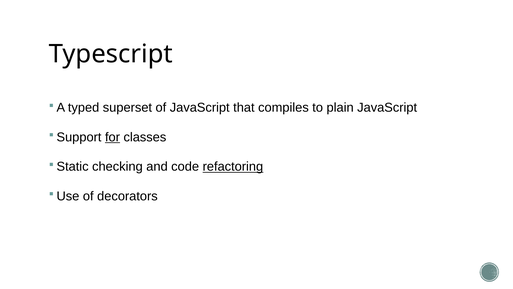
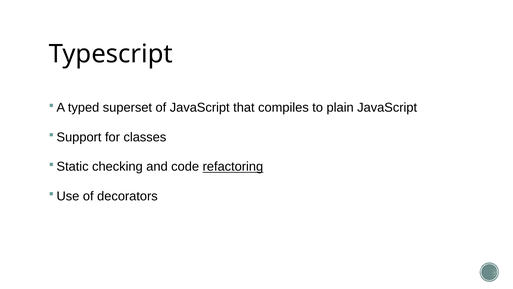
for underline: present -> none
